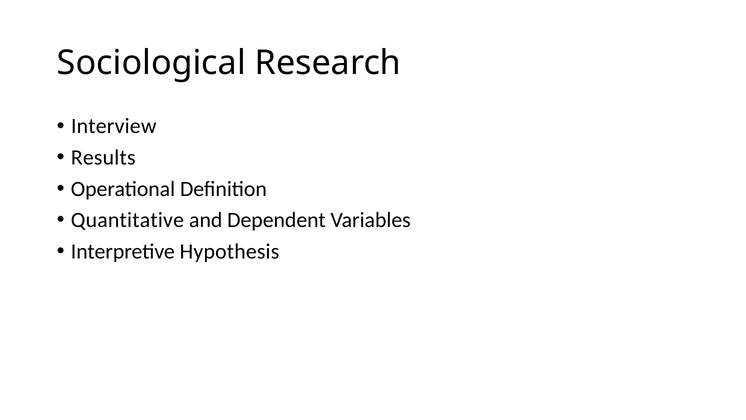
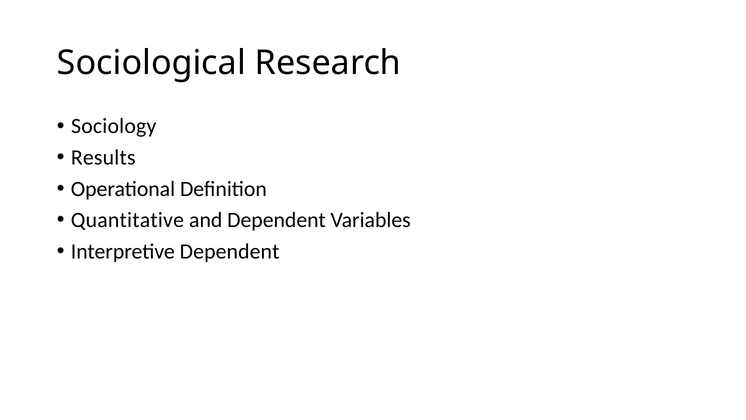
Interview: Interview -> Sociology
Interpretive Hypothesis: Hypothesis -> Dependent
